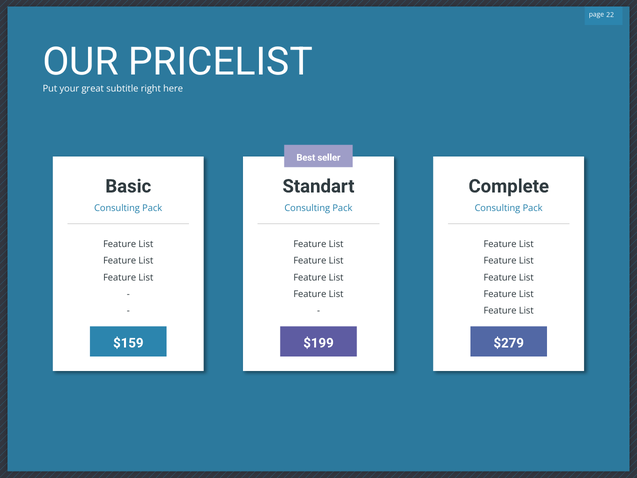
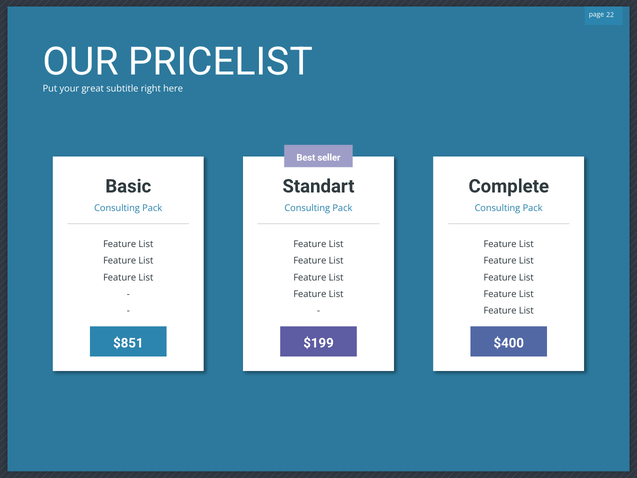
$159: $159 -> $851
$279: $279 -> $400
